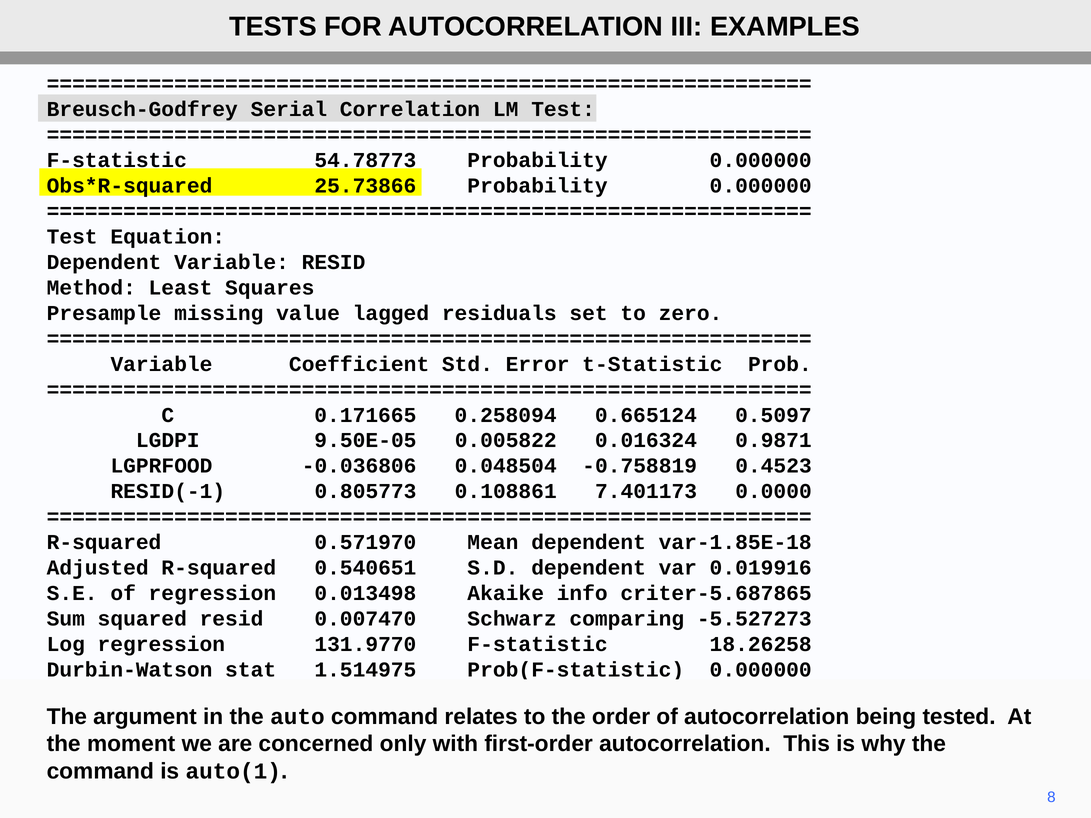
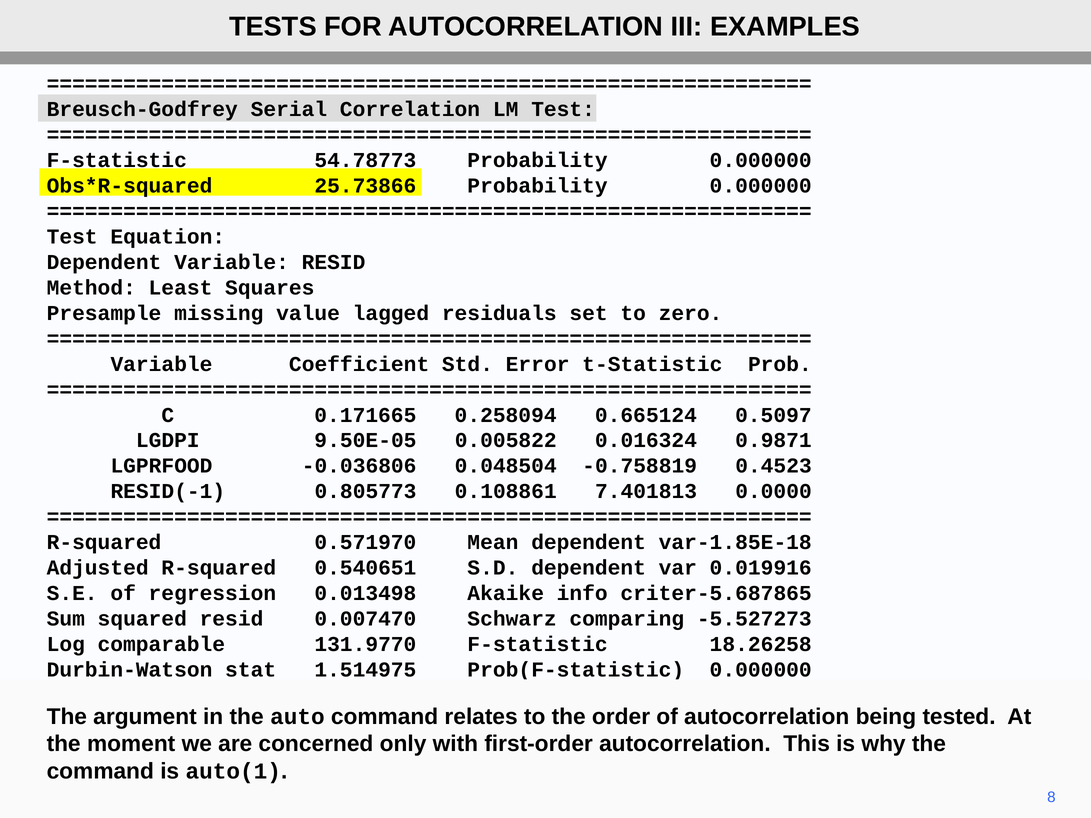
7.401173: 7.401173 -> 7.401813
Log regression: regression -> comparable
